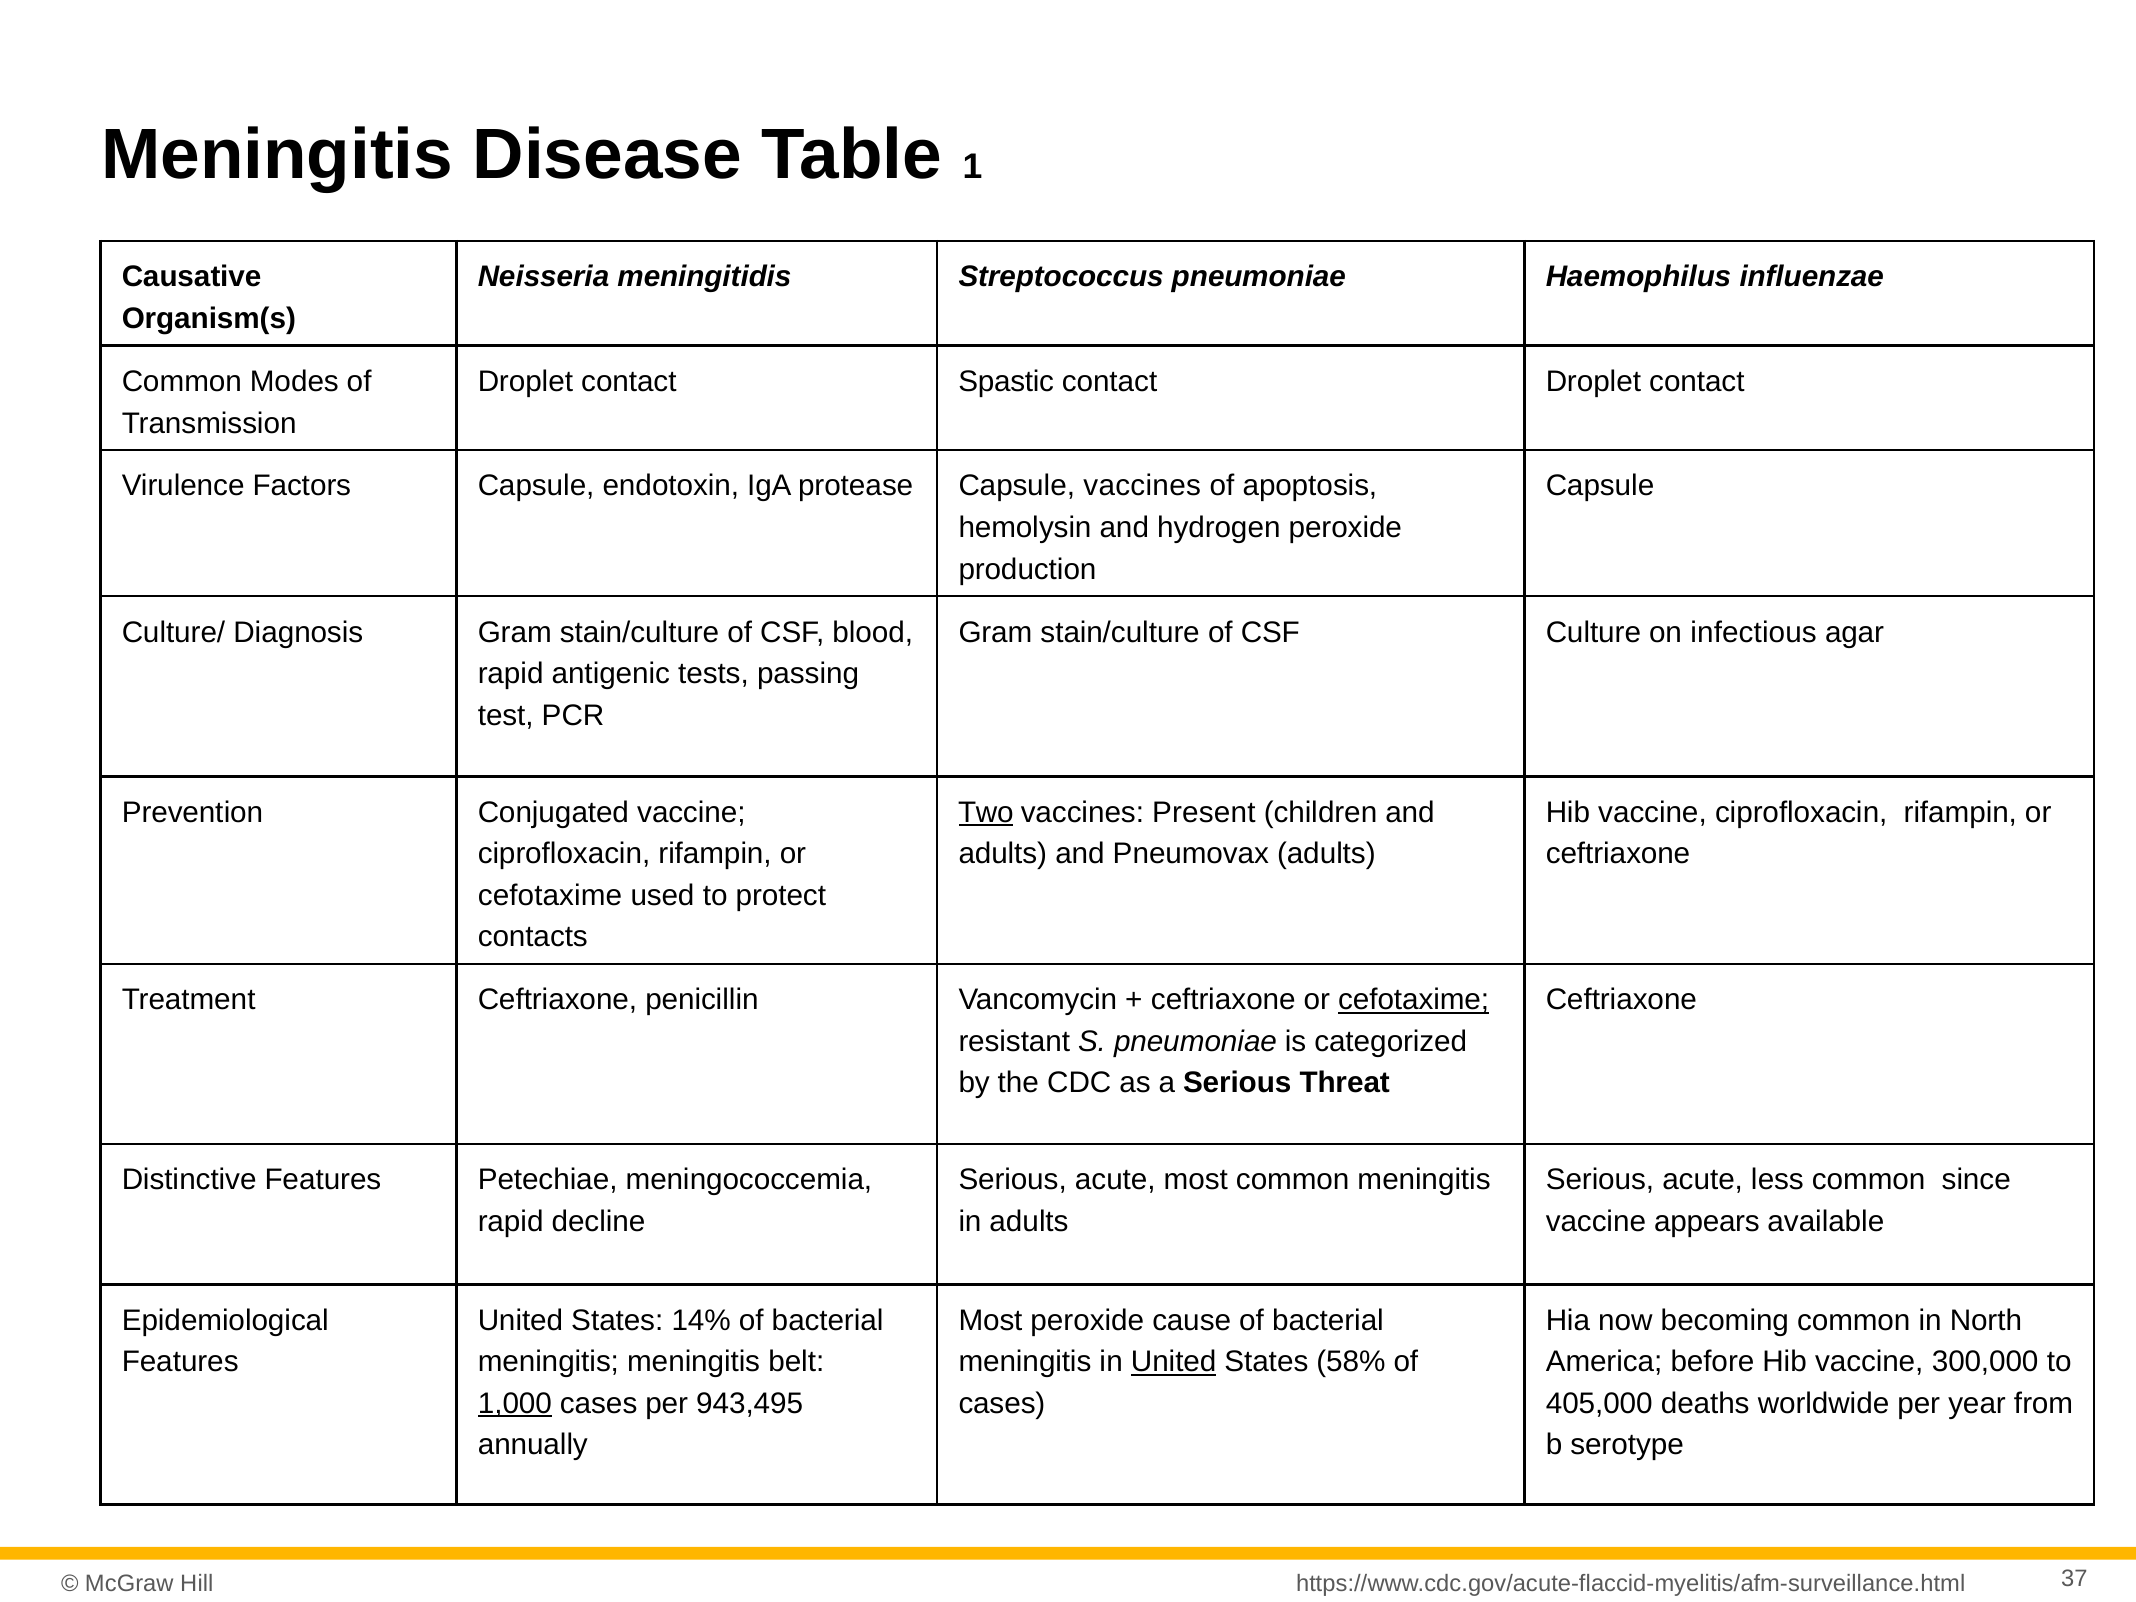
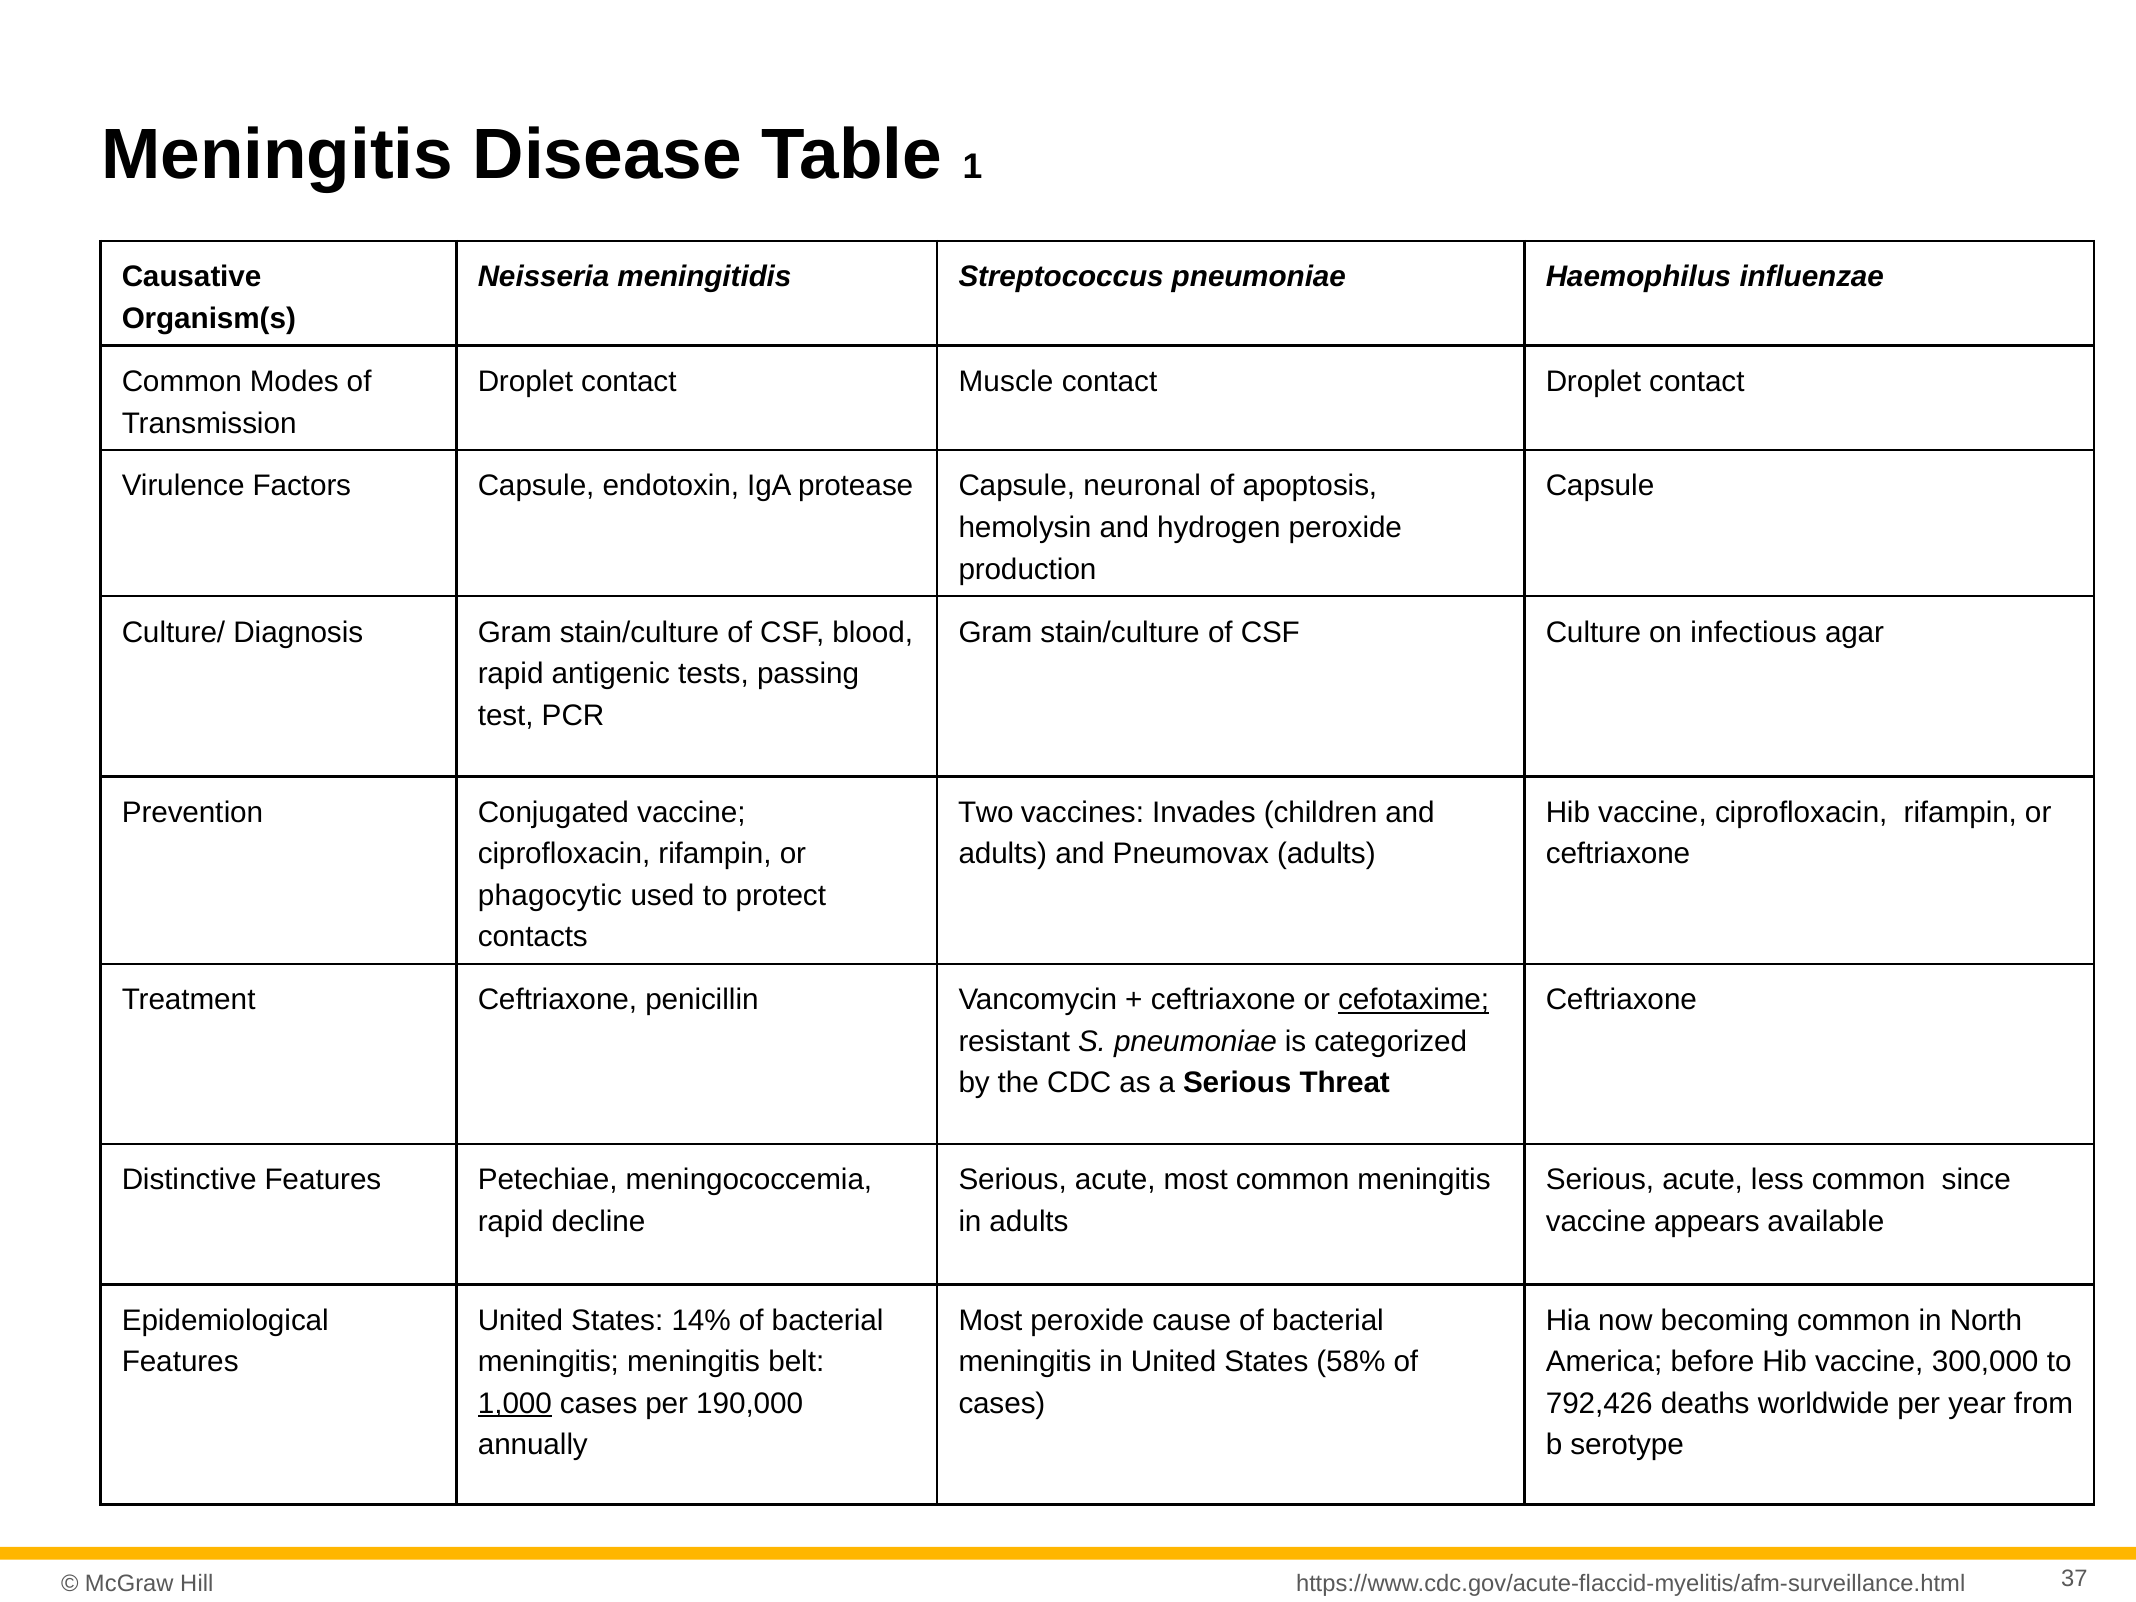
Spastic: Spastic -> Muscle
Capsule vaccines: vaccines -> neuronal
Two underline: present -> none
Present: Present -> Invades
cefotaxime at (550, 895): cefotaxime -> phagocytic
United at (1174, 1362) underline: present -> none
943,495: 943,495 -> 190,000
405,000: 405,000 -> 792,426
